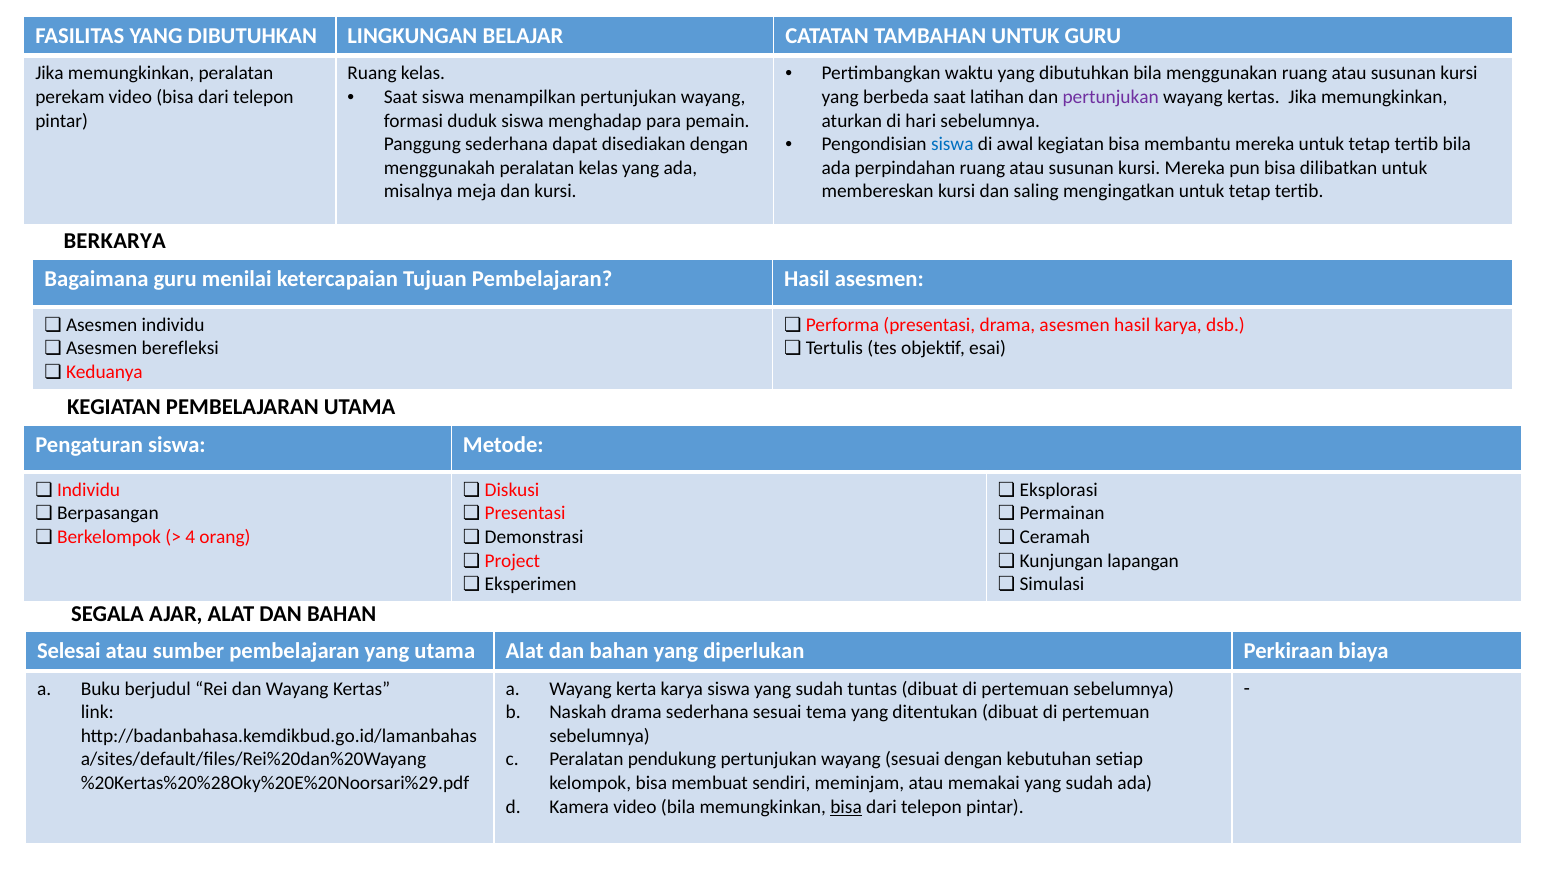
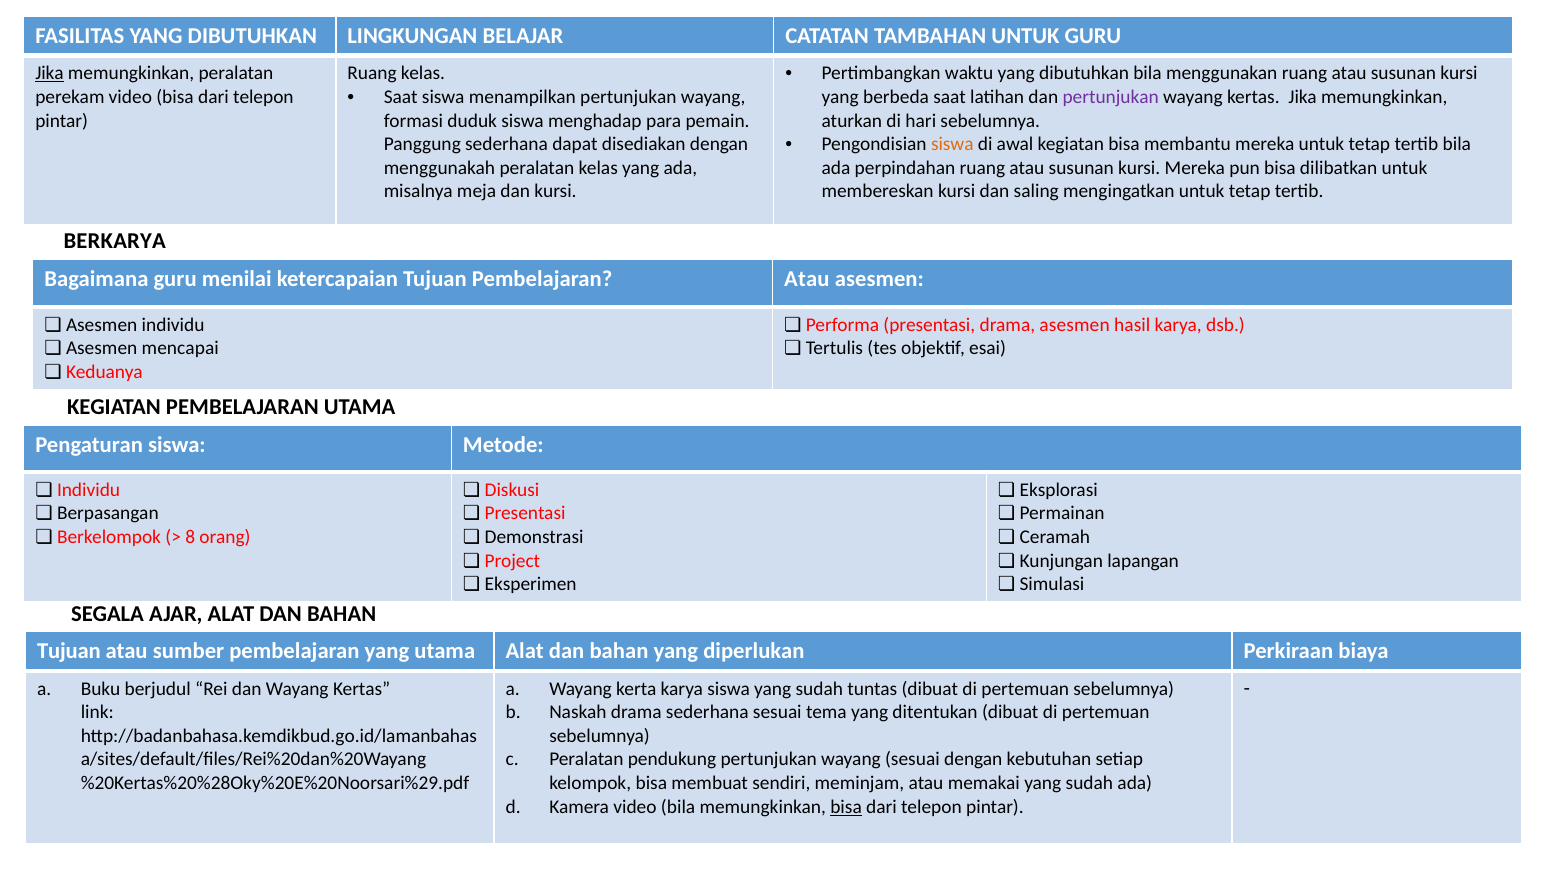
Jika at (49, 73) underline: none -> present
siswa at (952, 144) colour: blue -> orange
Pembelajaran Hasil: Hasil -> Atau
berefleksi: berefleksi -> mencapai
4: 4 -> 8
Selesai at (69, 652): Selesai -> Tujuan
